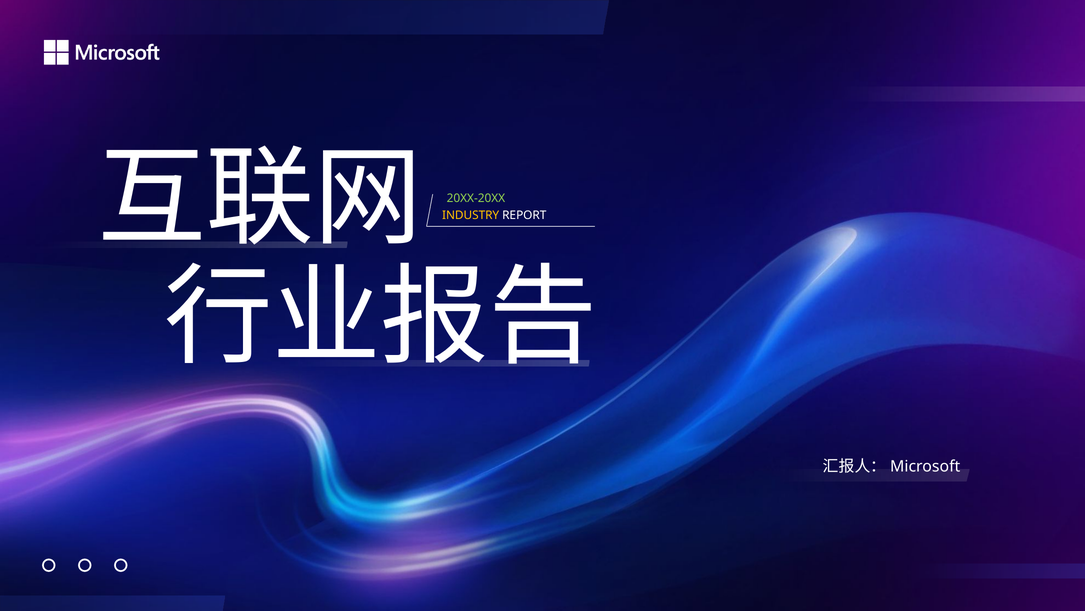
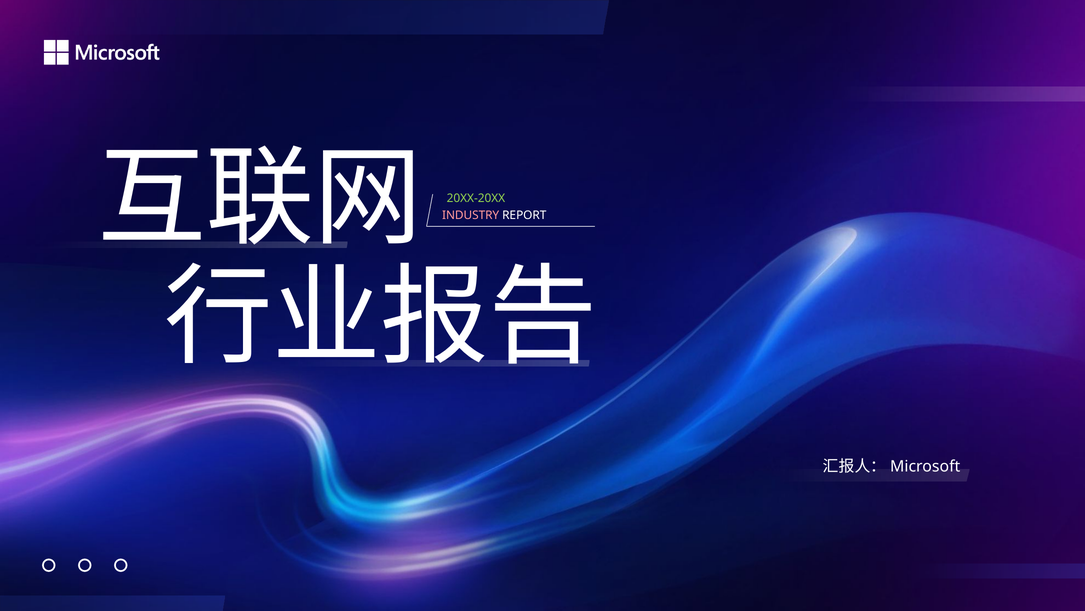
INDUSTRY colour: yellow -> pink
